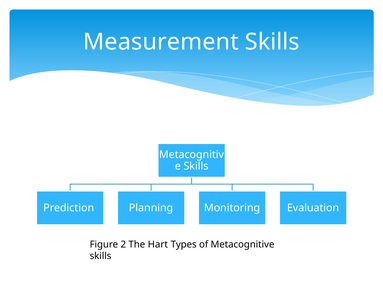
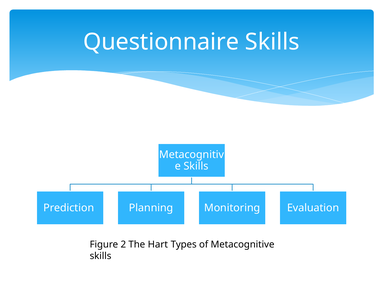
Measurement: Measurement -> Questionnaire
